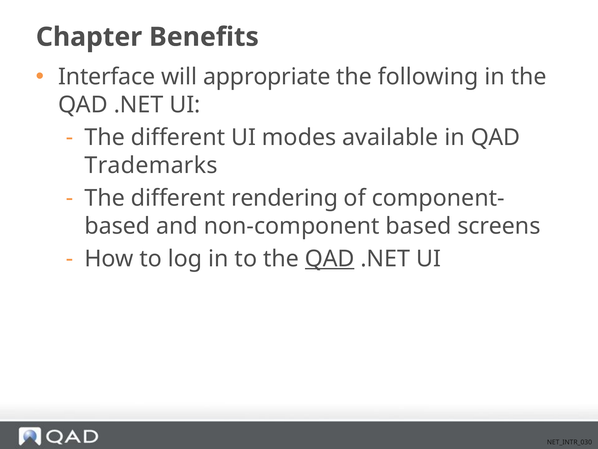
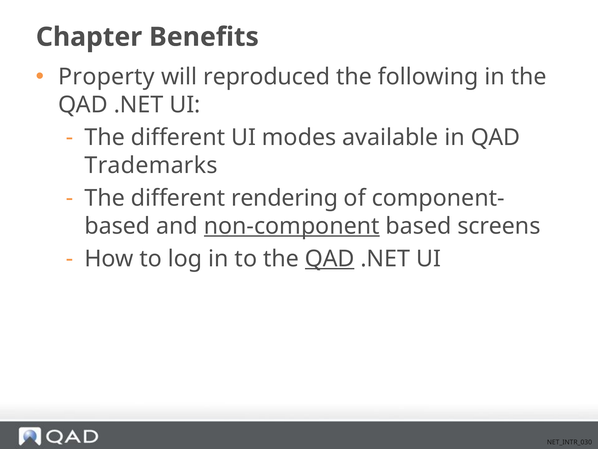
Interface: Interface -> Property
appropriate: appropriate -> reproduced
non-component underline: none -> present
